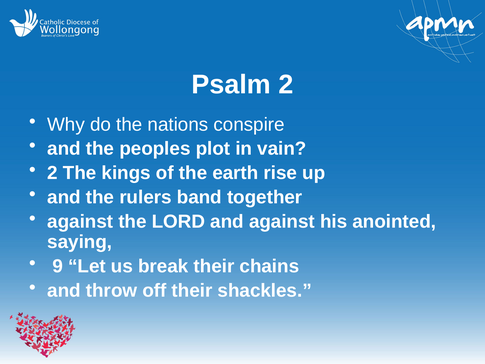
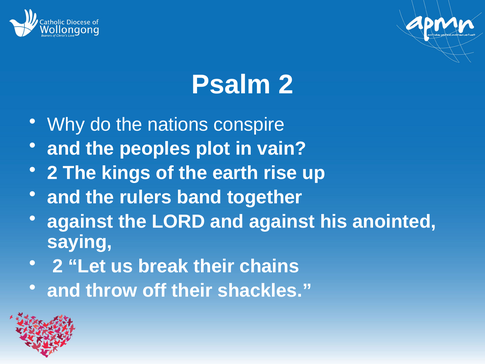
9 at (58, 266): 9 -> 2
